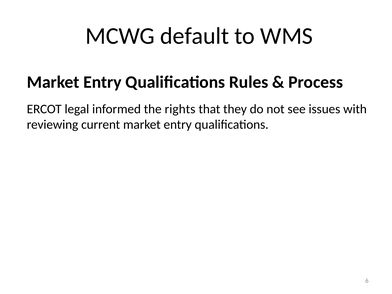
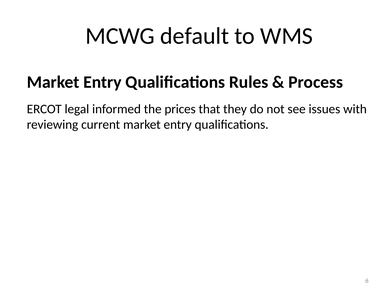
rights: rights -> prices
